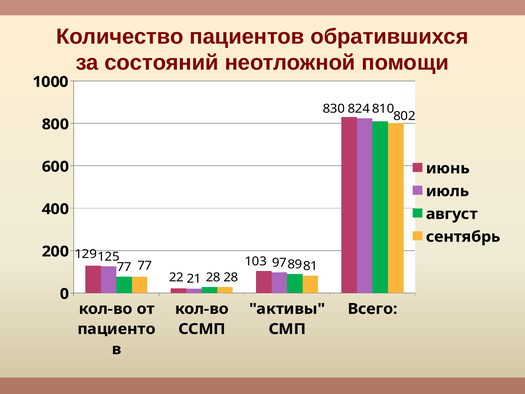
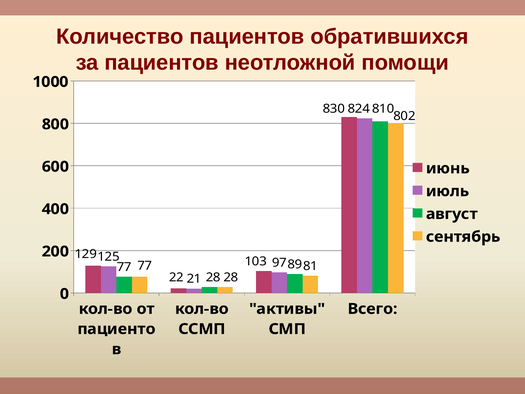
за состояний: состояний -> пациентов
